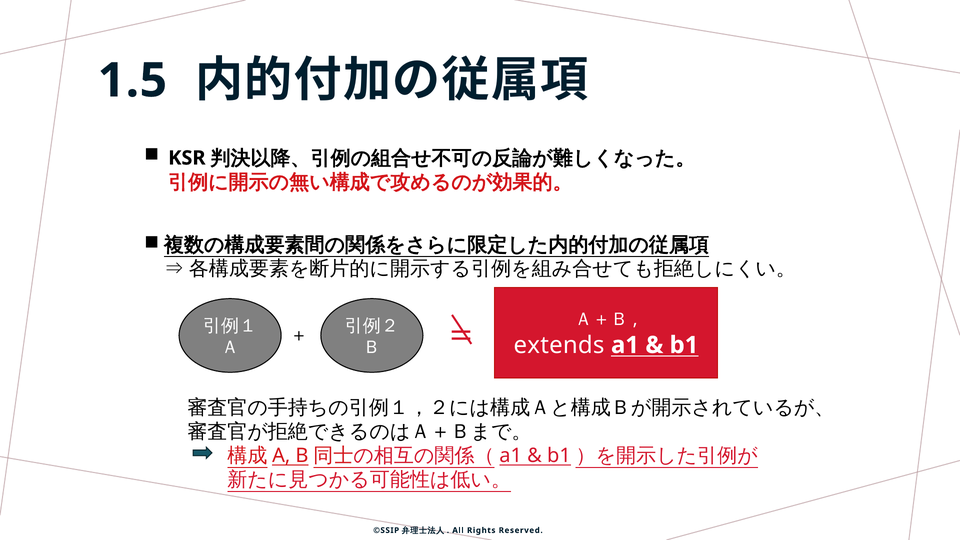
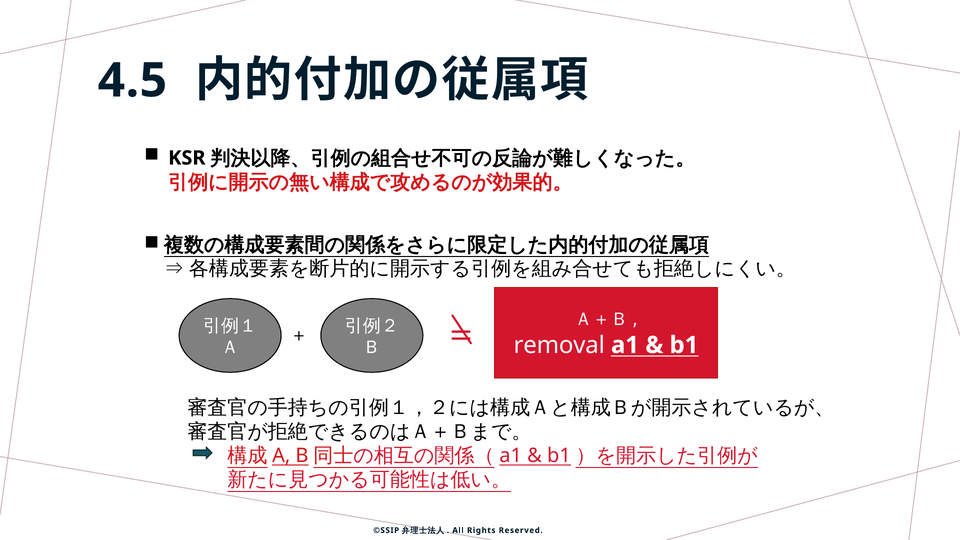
1.5: 1.5 -> 4.5
extends: extends -> removal
